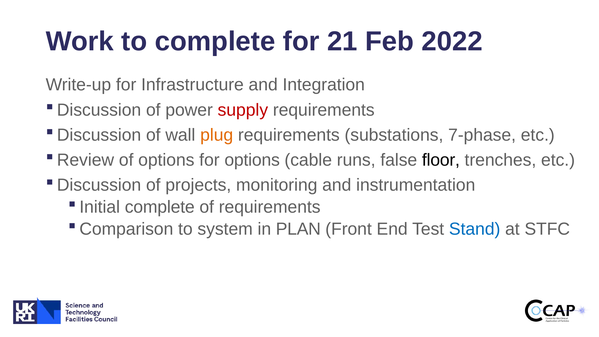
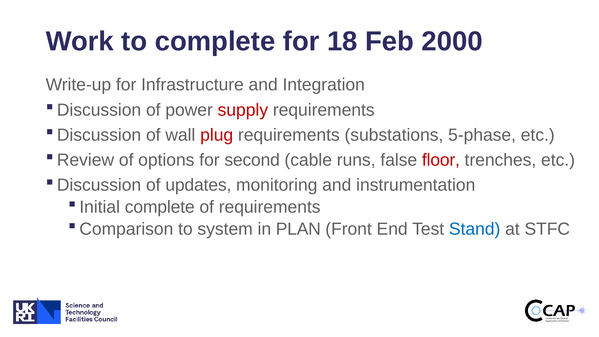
21: 21 -> 18
2022: 2022 -> 2000
plug colour: orange -> red
7-phase: 7-phase -> 5-phase
for options: options -> second
floor colour: black -> red
projects: projects -> updates
